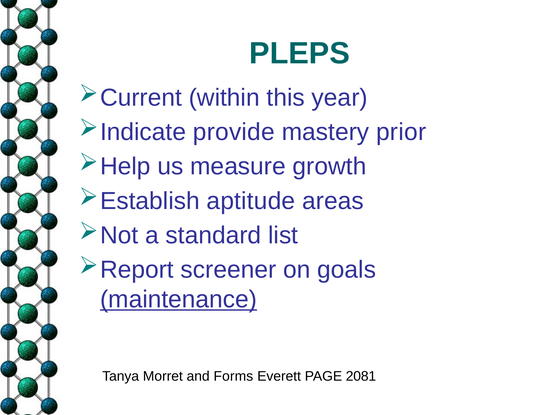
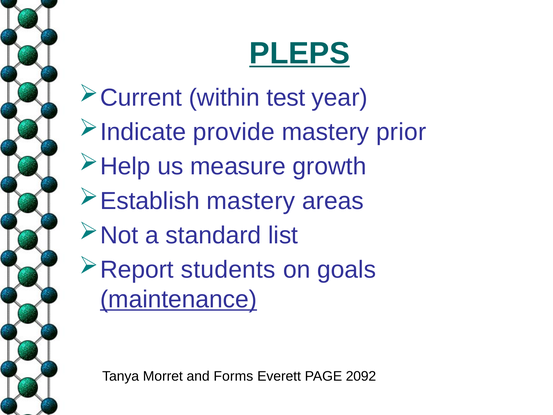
PLEPS underline: none -> present
this: this -> test
aptitude at (251, 201): aptitude -> mastery
screener: screener -> students
2081: 2081 -> 2092
